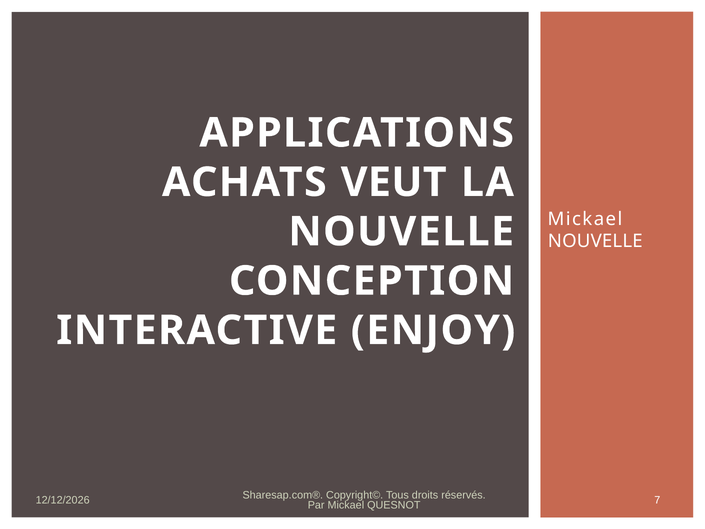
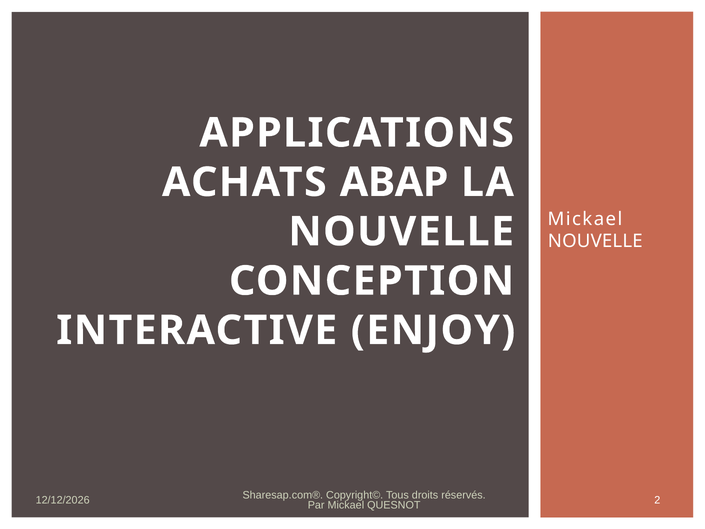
VEUT: VEUT -> ABAP
7: 7 -> 2
